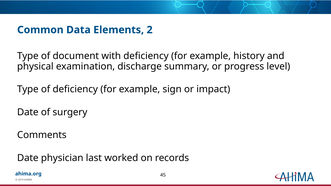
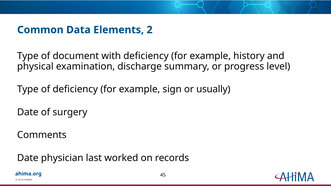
impact: impact -> usually
